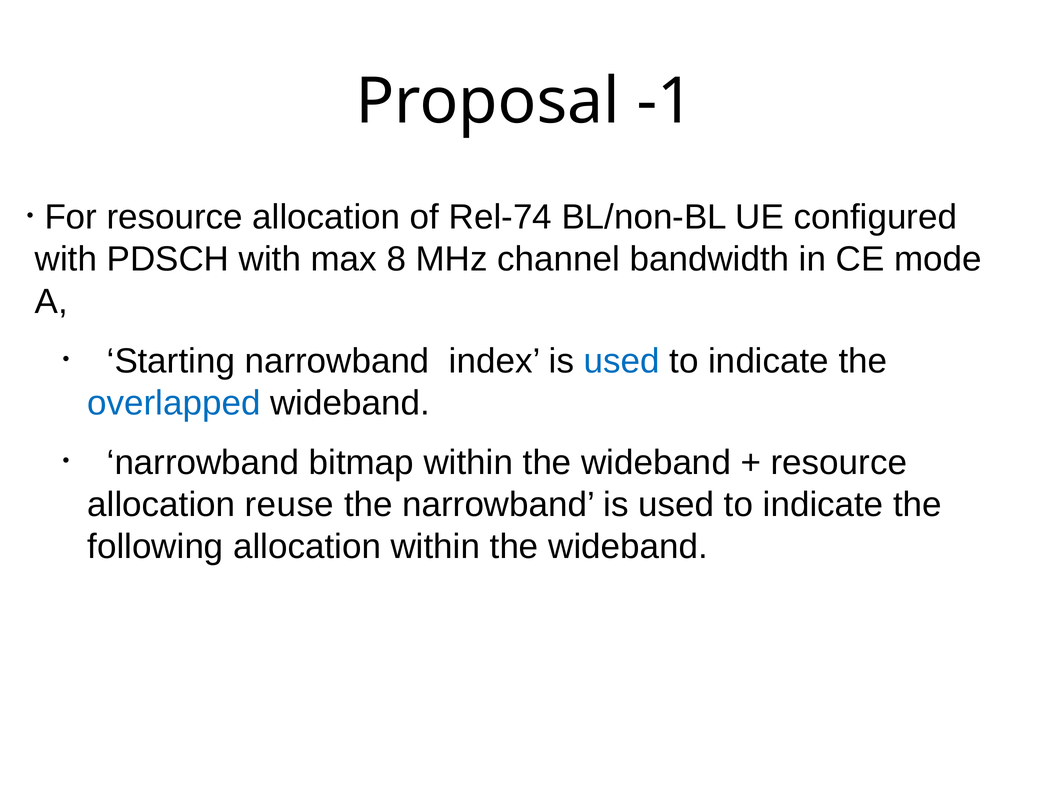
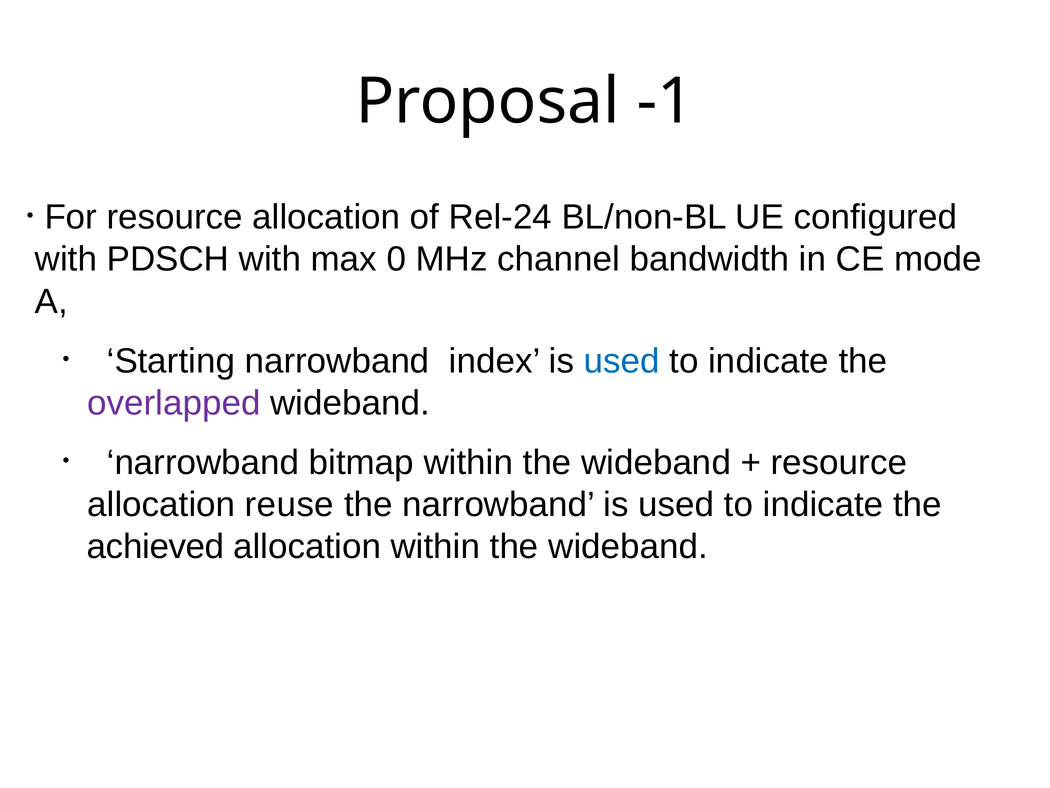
Rel-74: Rel-74 -> Rel-24
8: 8 -> 0
overlapped colour: blue -> purple
following: following -> achieved
